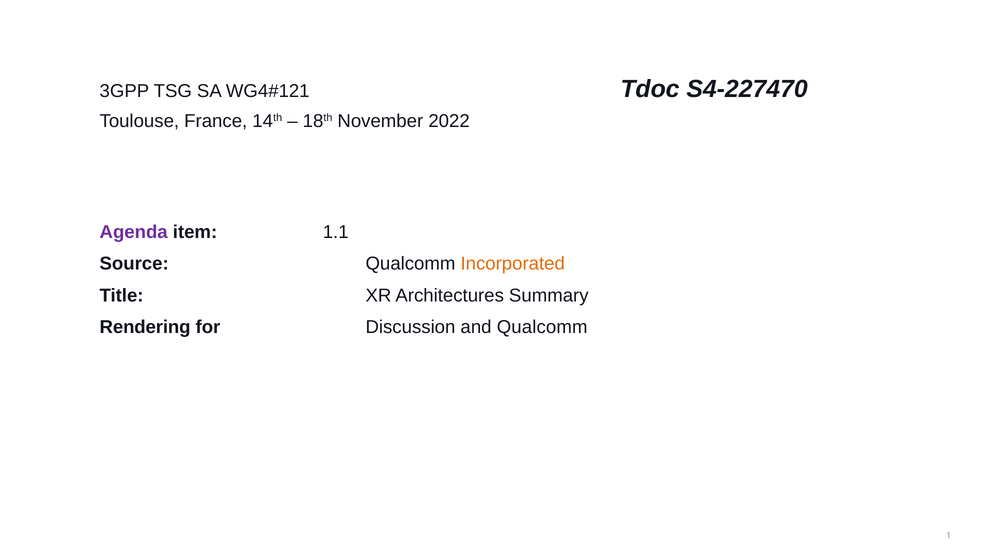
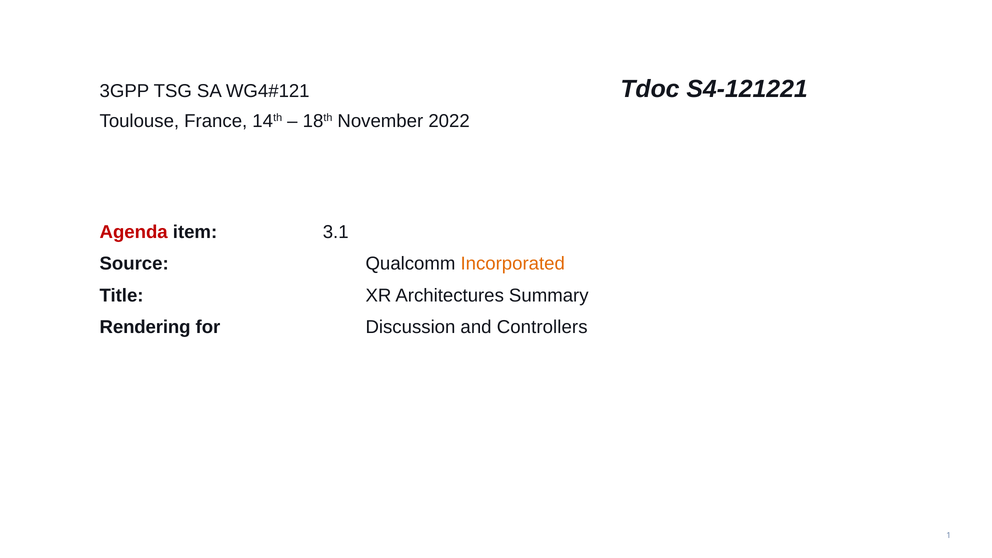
S4-227470: S4-227470 -> S4-121221
Agenda colour: purple -> red
1.1: 1.1 -> 3.1
and Qualcomm: Qualcomm -> Controllers
